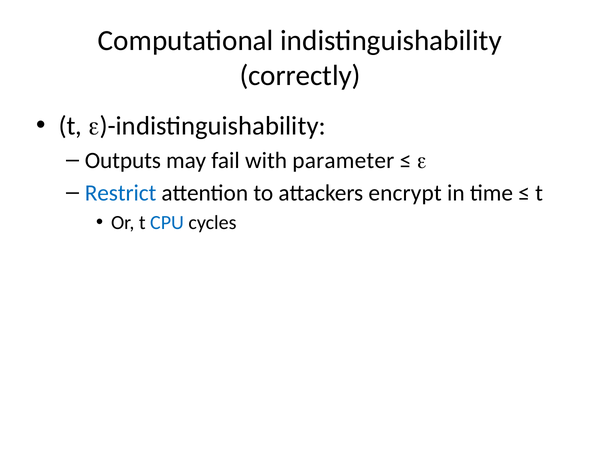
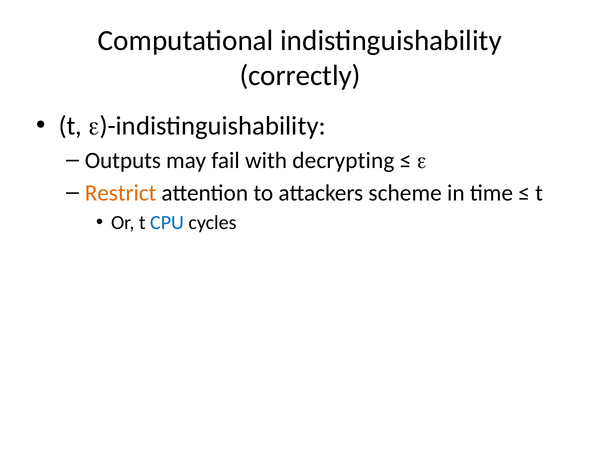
parameter: parameter -> decrypting
Restrict colour: blue -> orange
encrypt: encrypt -> scheme
